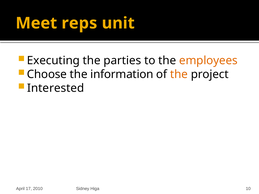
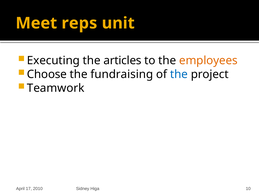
parties: parties -> articles
information: information -> fundraising
the at (179, 74) colour: orange -> blue
Interested: Interested -> Teamwork
